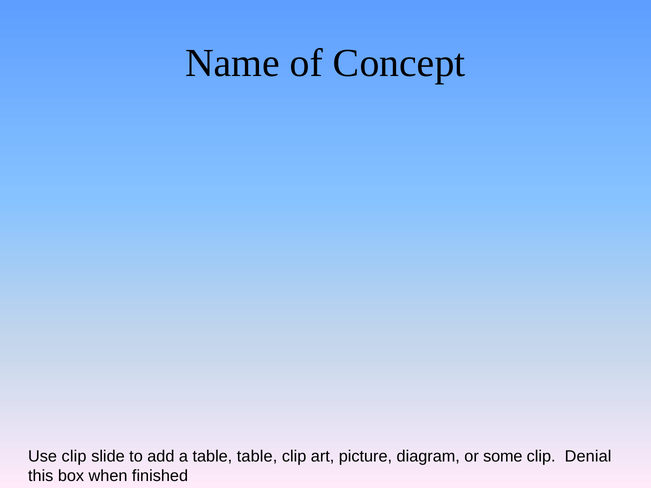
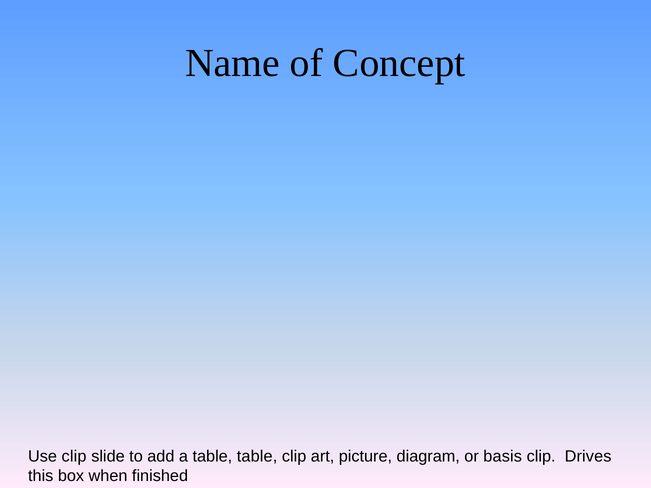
some: some -> basis
Denial: Denial -> Drives
